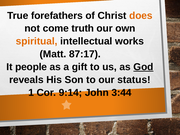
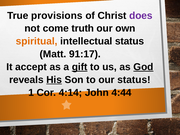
forefathers: forefathers -> provisions
does colour: orange -> purple
intellectual works: works -> status
87:17: 87:17 -> 91:17
people: people -> accept
gift underline: none -> present
His underline: none -> present
9:14: 9:14 -> 4:14
3:44: 3:44 -> 4:44
